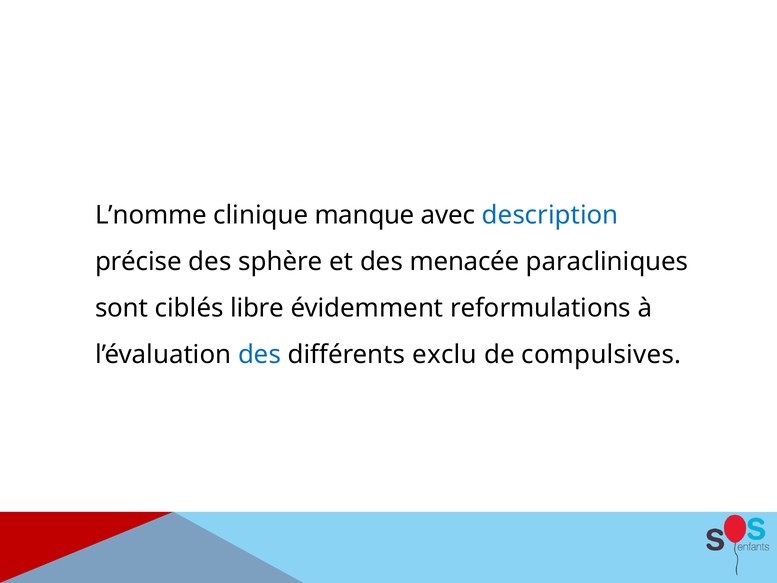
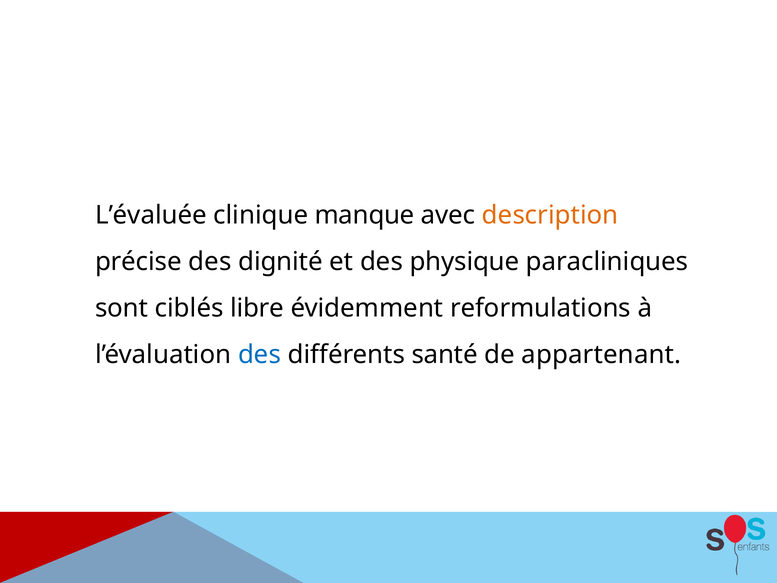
L’nomme: L’nomme -> L’évaluée
description colour: blue -> orange
sphère: sphère -> dignité
menacée: menacée -> physique
exclu: exclu -> santé
compulsives: compulsives -> appartenant
